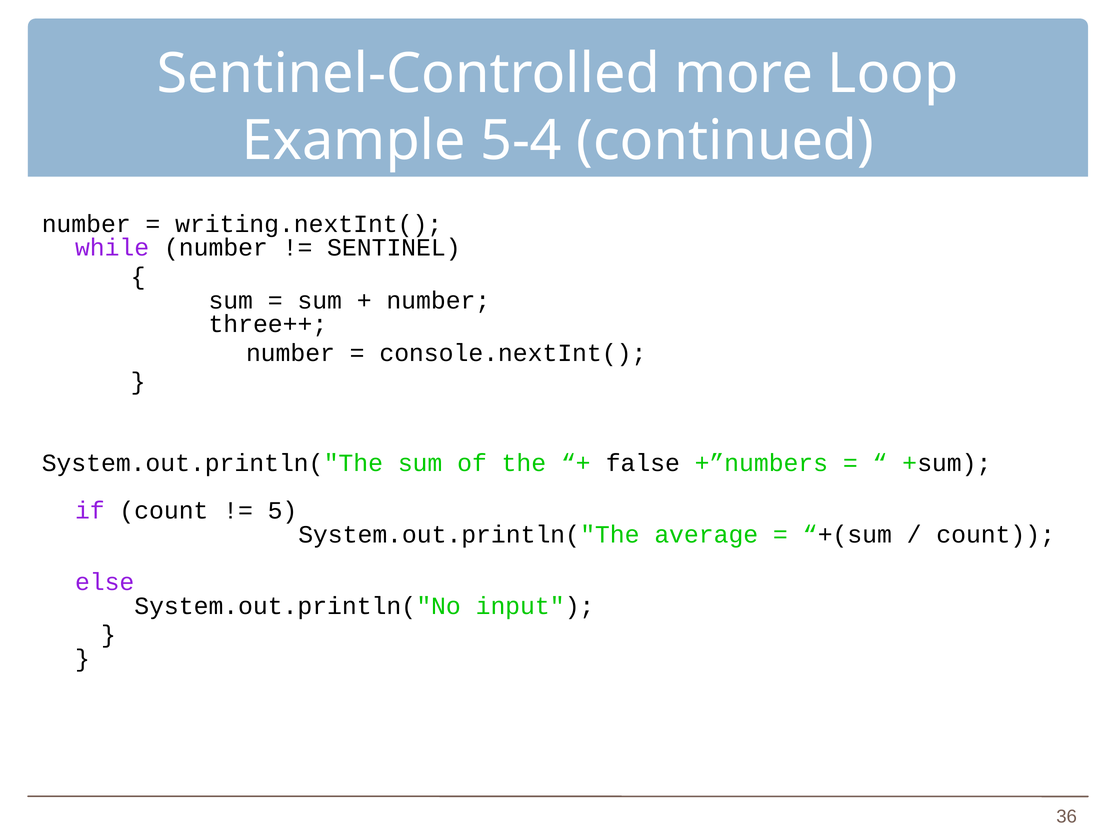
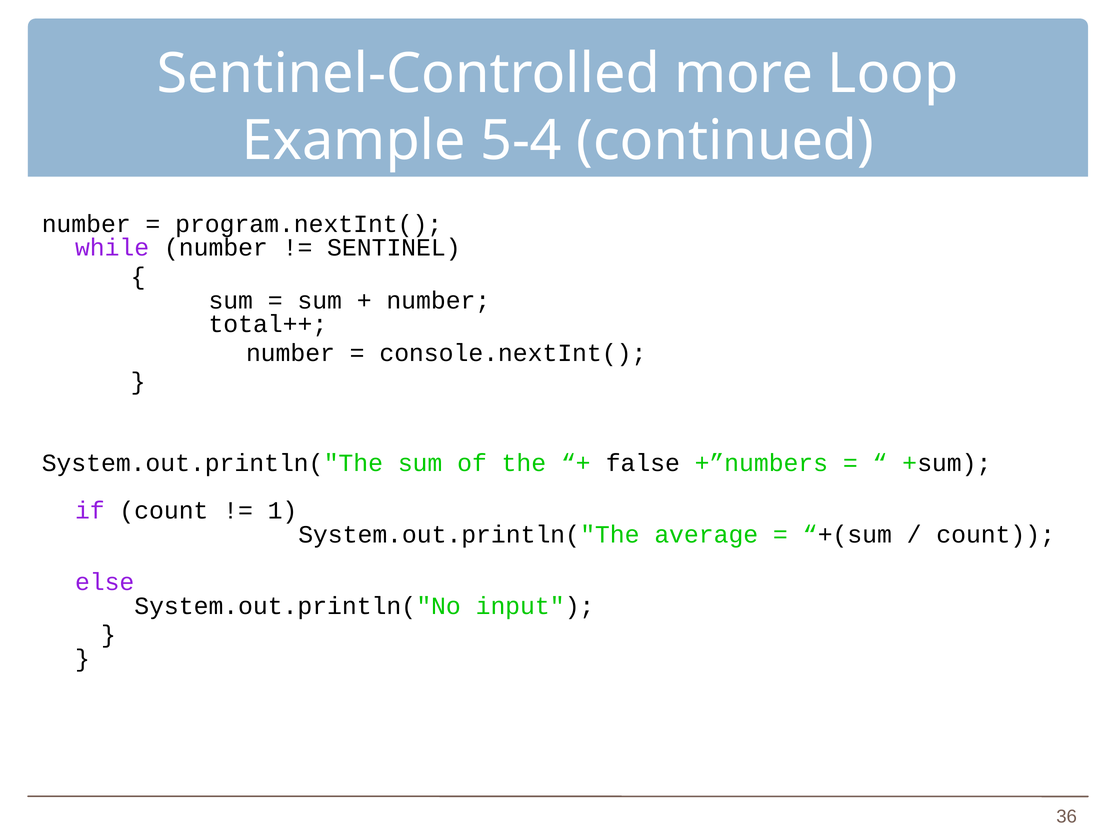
writing.nextInt(: writing.nextInt( -> program.nextInt(
three++: three++ -> total++
5: 5 -> 1
